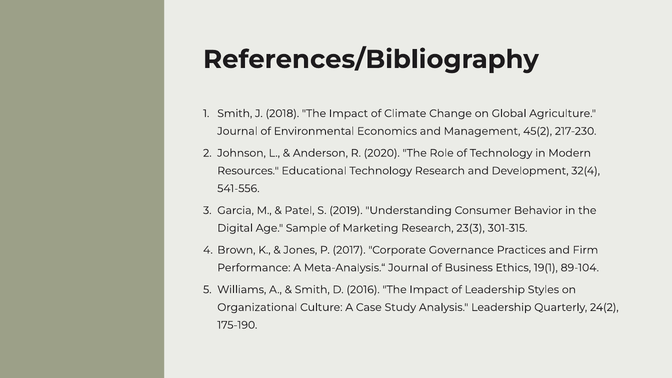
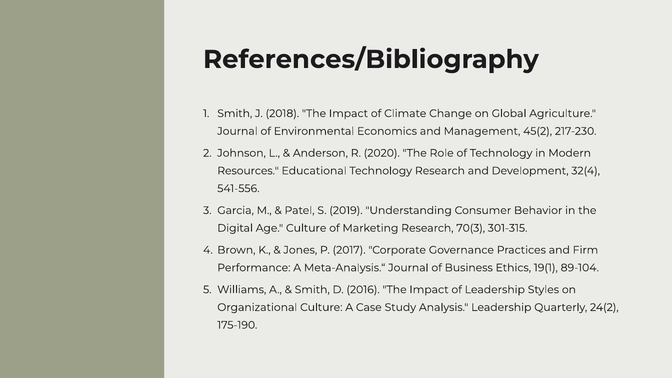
Age Sample: Sample -> Culture
23(3: 23(3 -> 70(3
